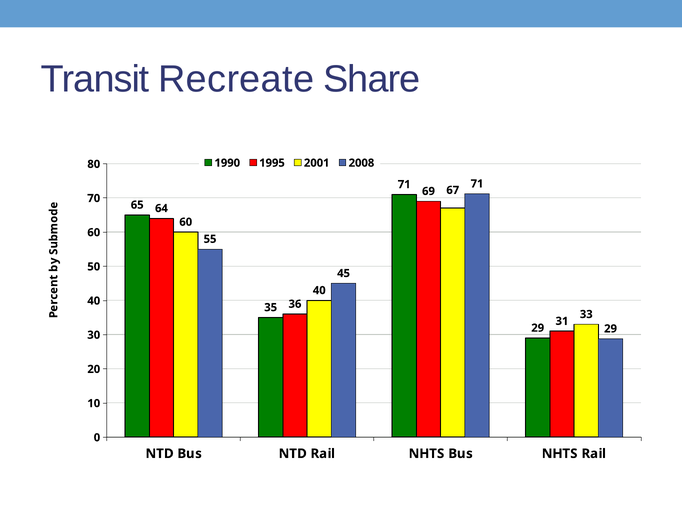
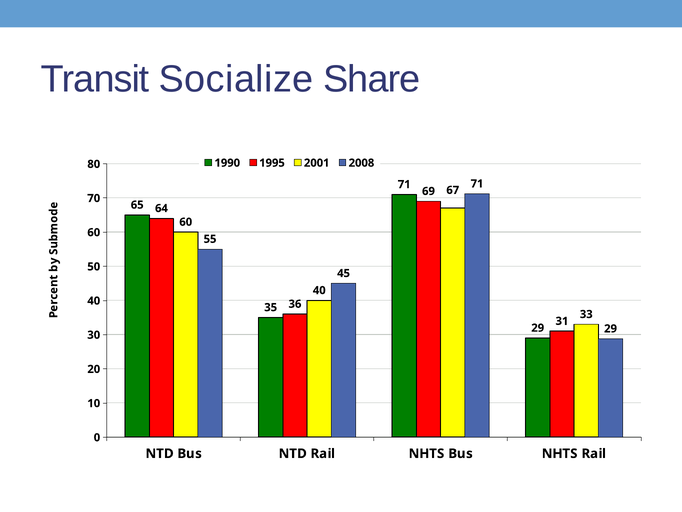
Recreate: Recreate -> Socialize
